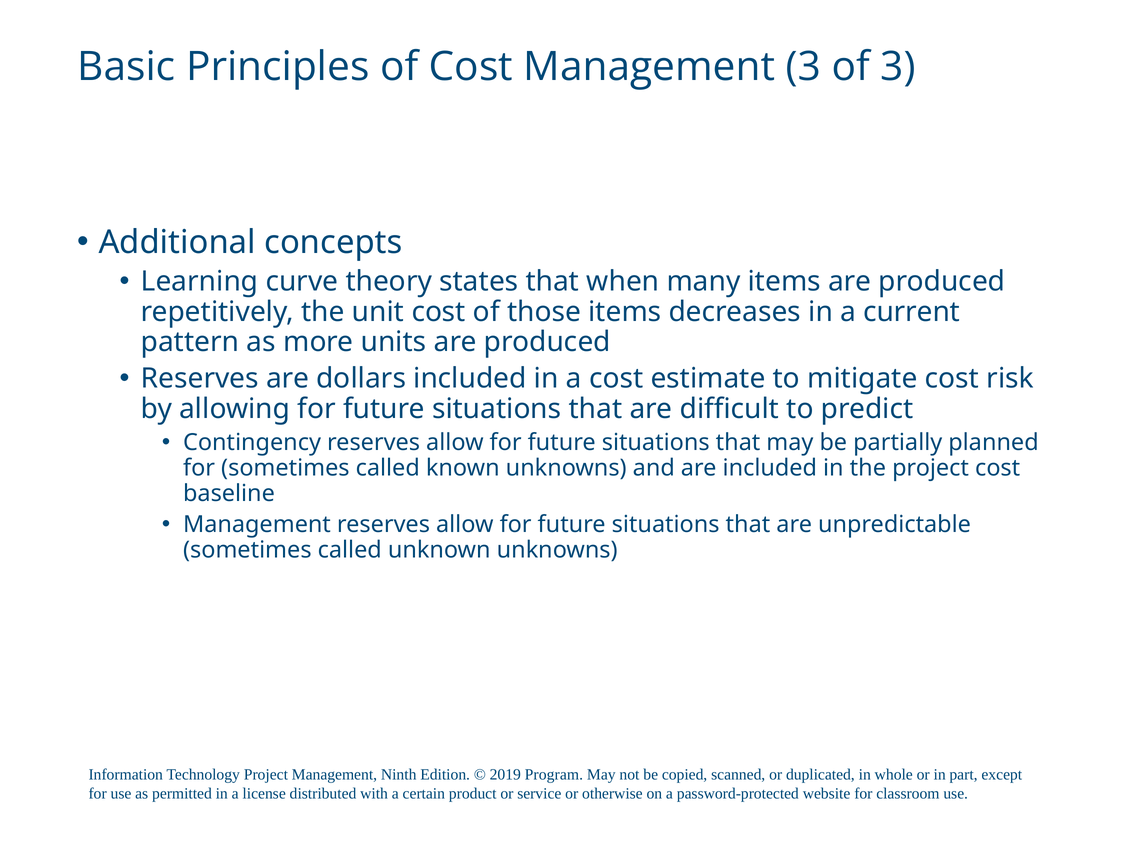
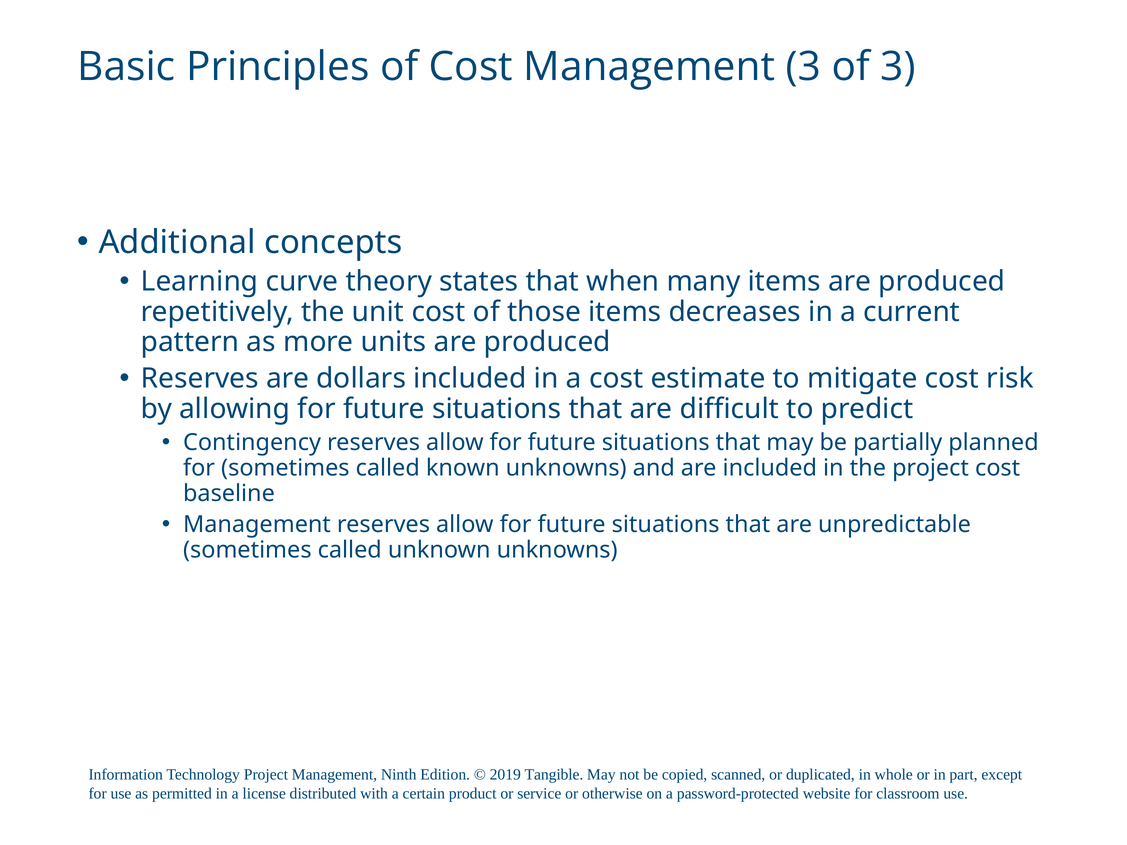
Program: Program -> Tangible
